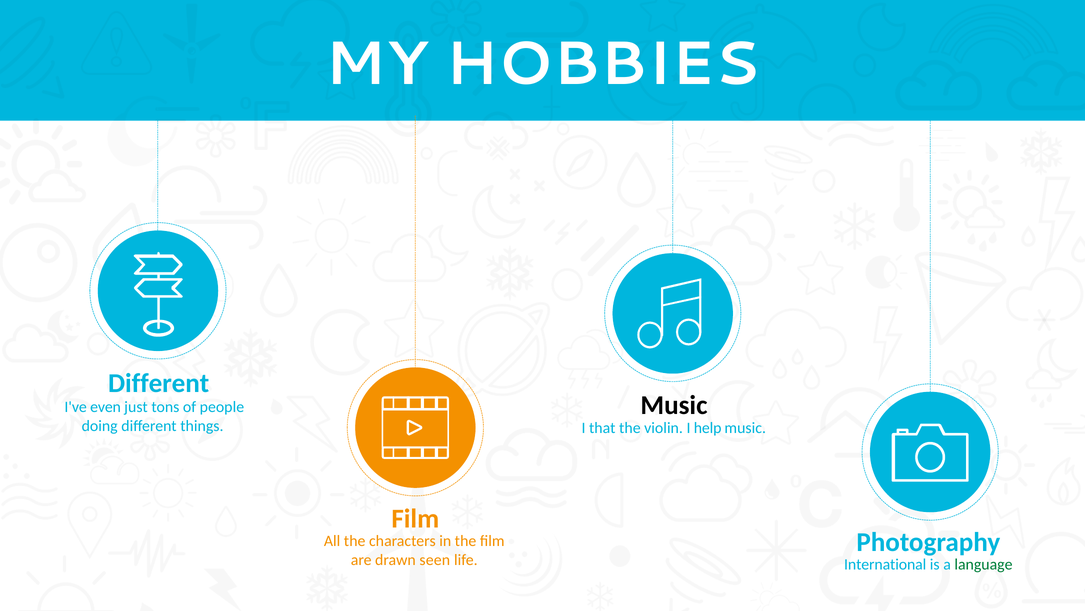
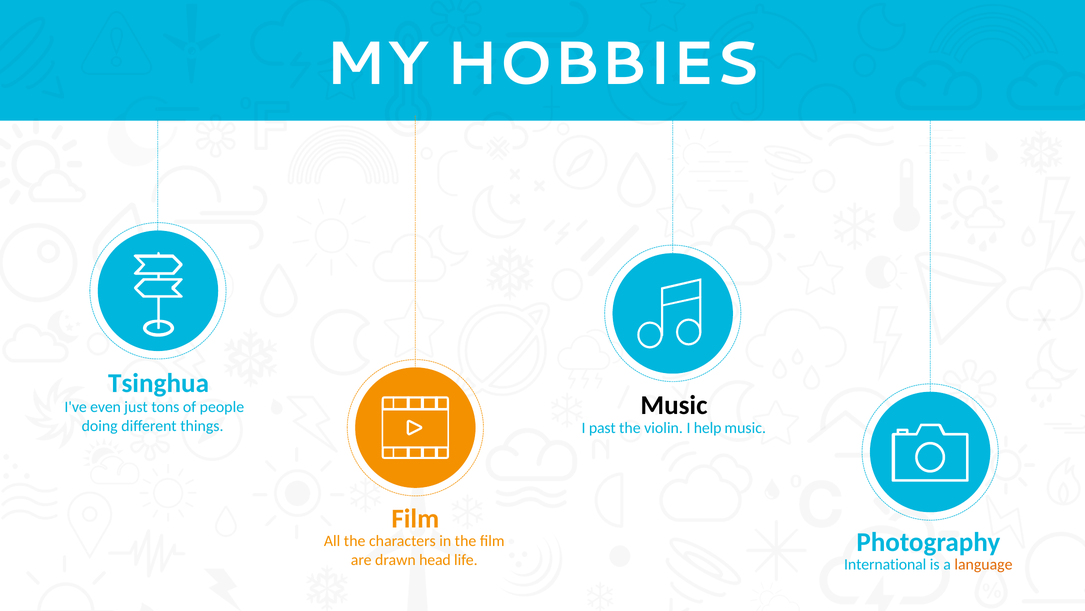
Different at (159, 383): Different -> Tsinghua
that: that -> past
seen: seen -> head
language colour: green -> orange
